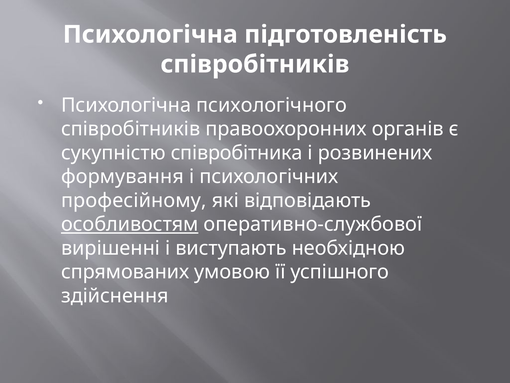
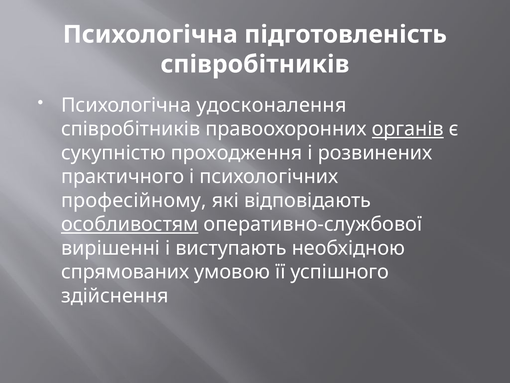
психологічного: психологічного -> удосконалення
органів underline: none -> present
співробітника: співробітника -> проходження
формування: формування -> практичного
